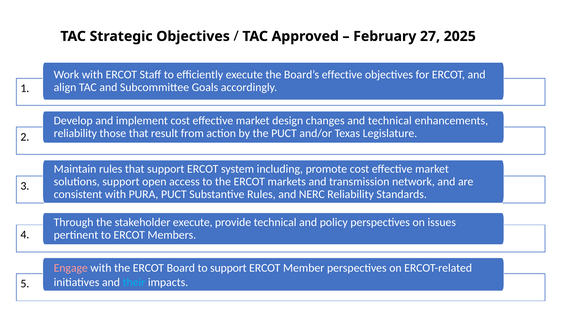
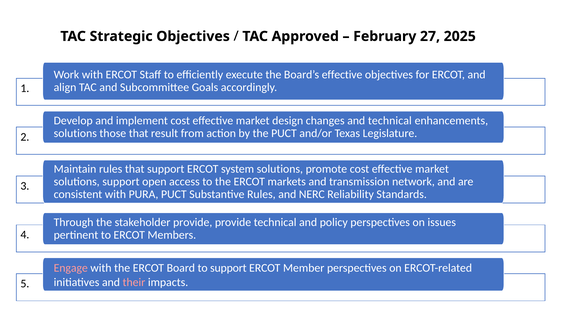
reliability at (75, 133): reliability -> solutions
system including: including -> solutions
stakeholder execute: execute -> provide
their colour: light blue -> pink
